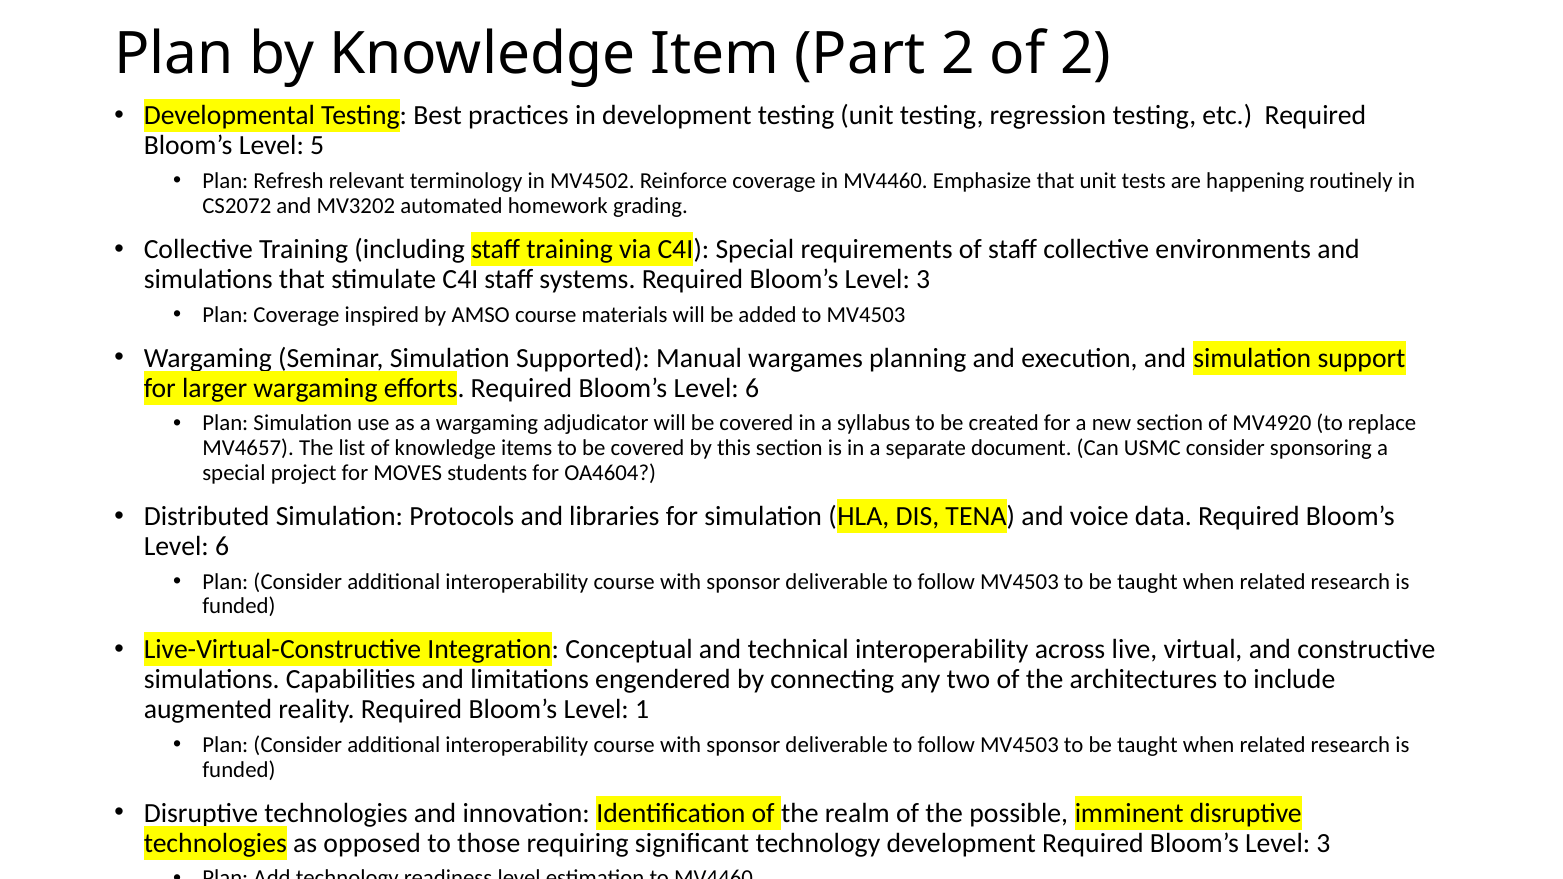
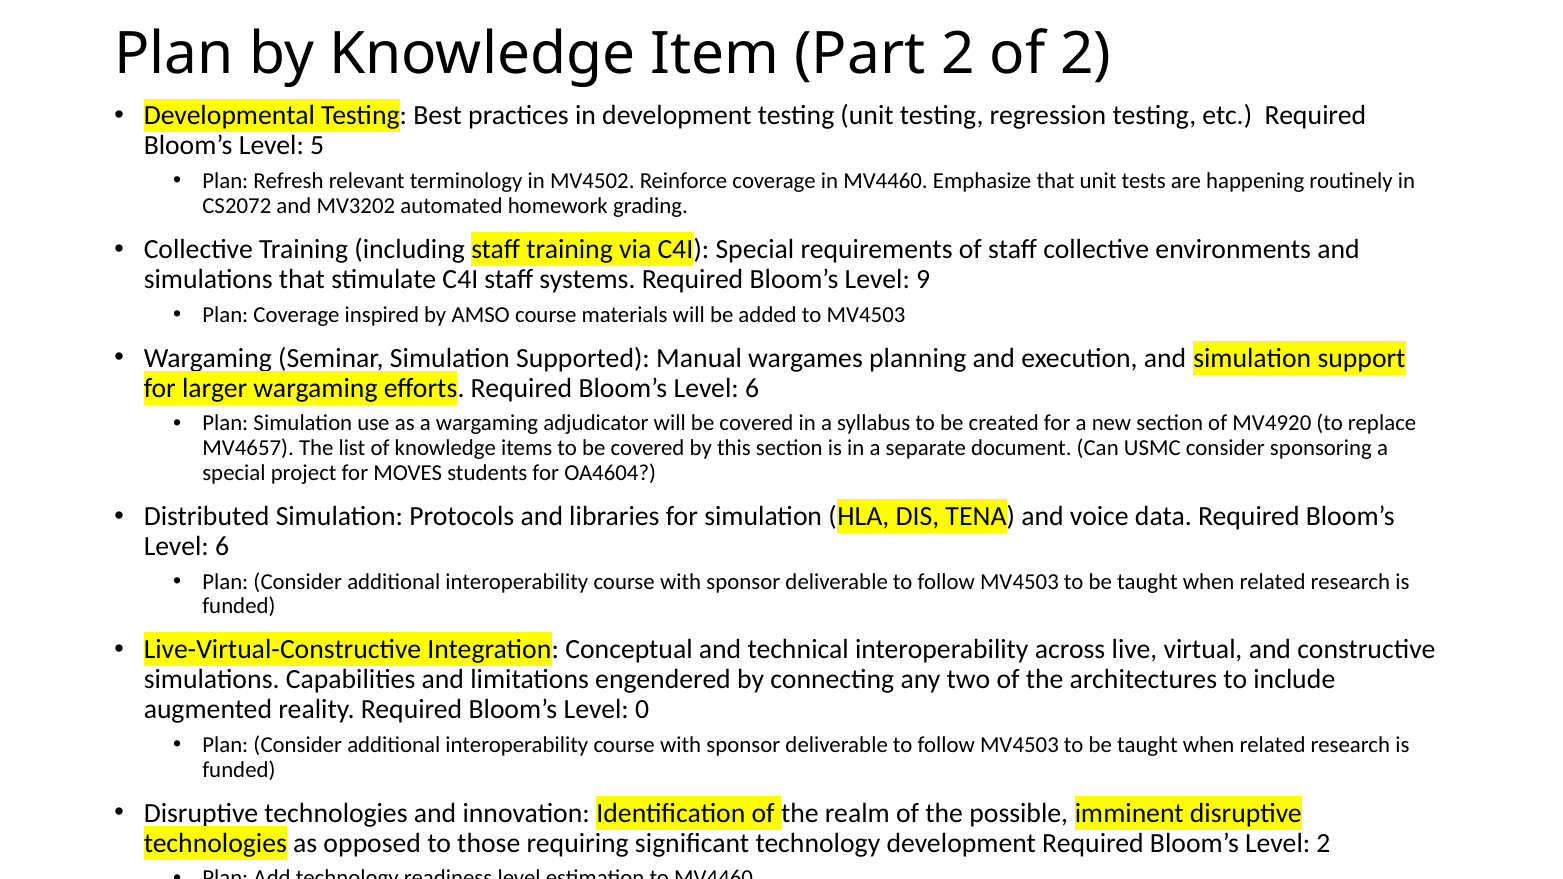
3 at (923, 279): 3 -> 9
1: 1 -> 0
3 at (1323, 843): 3 -> 2
